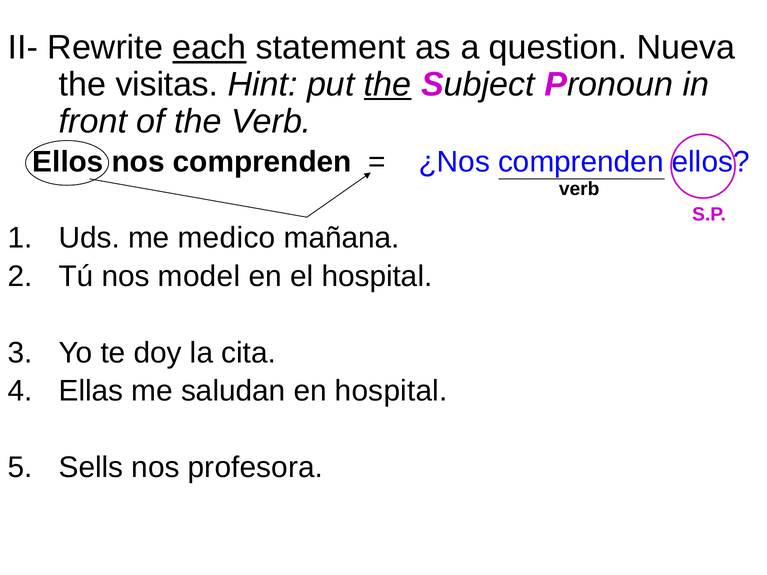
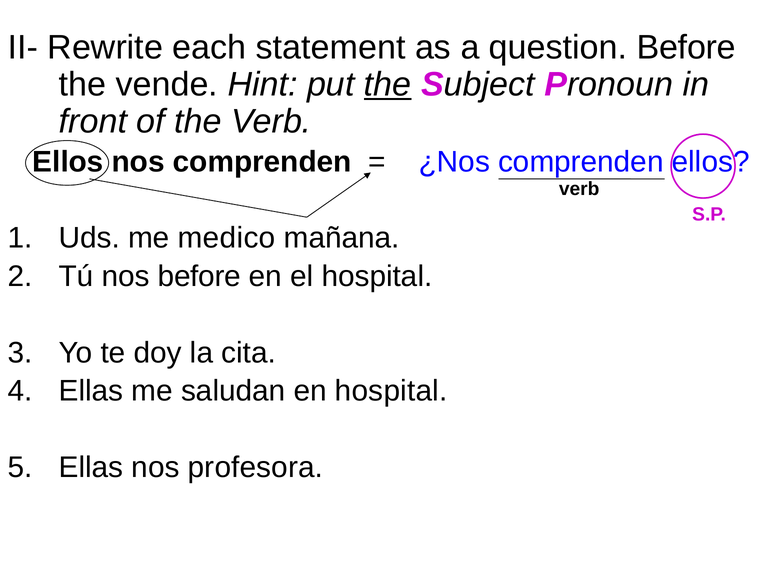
each underline: present -> none
question Nueva: Nueva -> Before
visitas: visitas -> vende
nos model: model -> before
Sells at (91, 467): Sells -> Ellas
